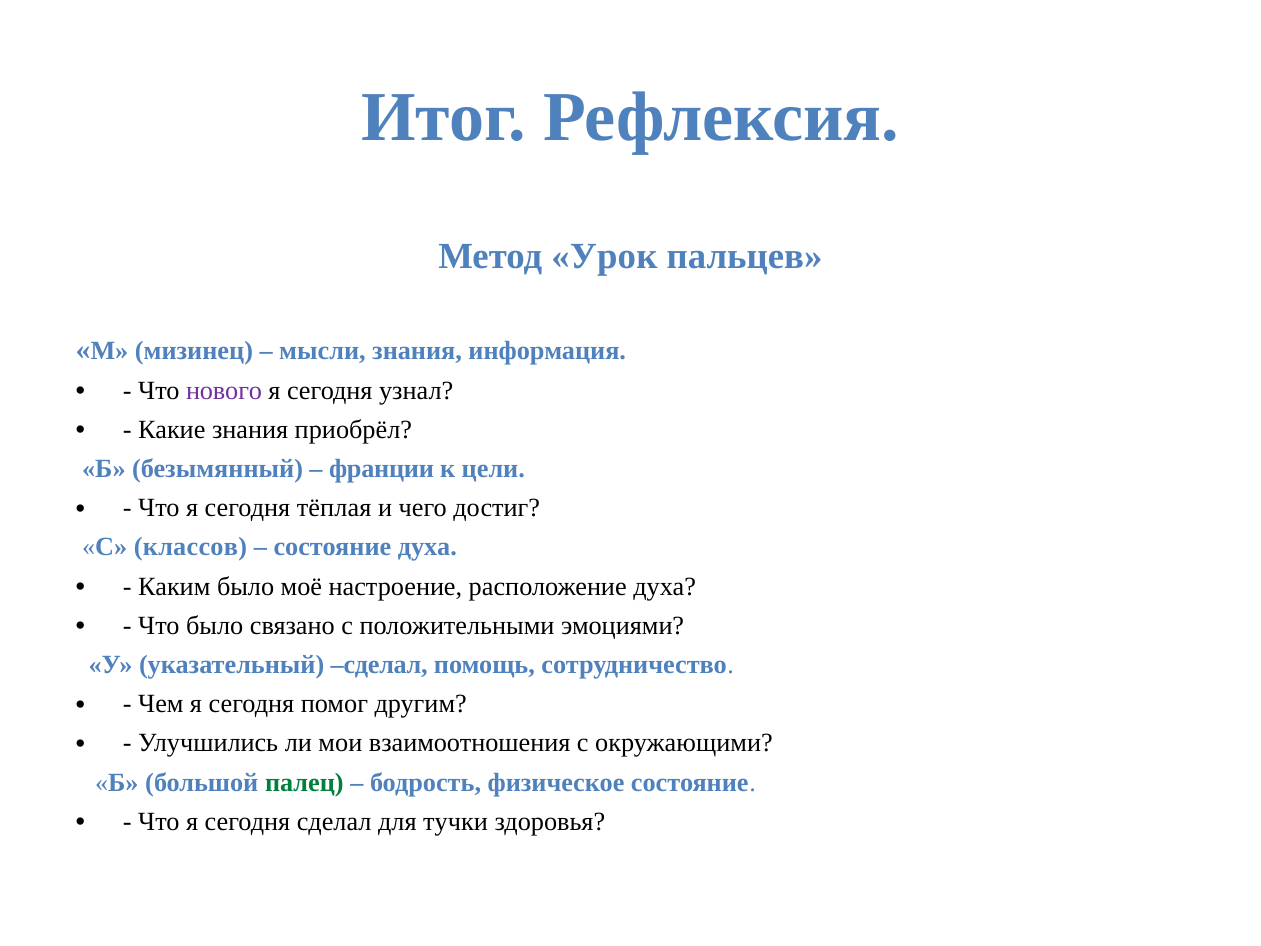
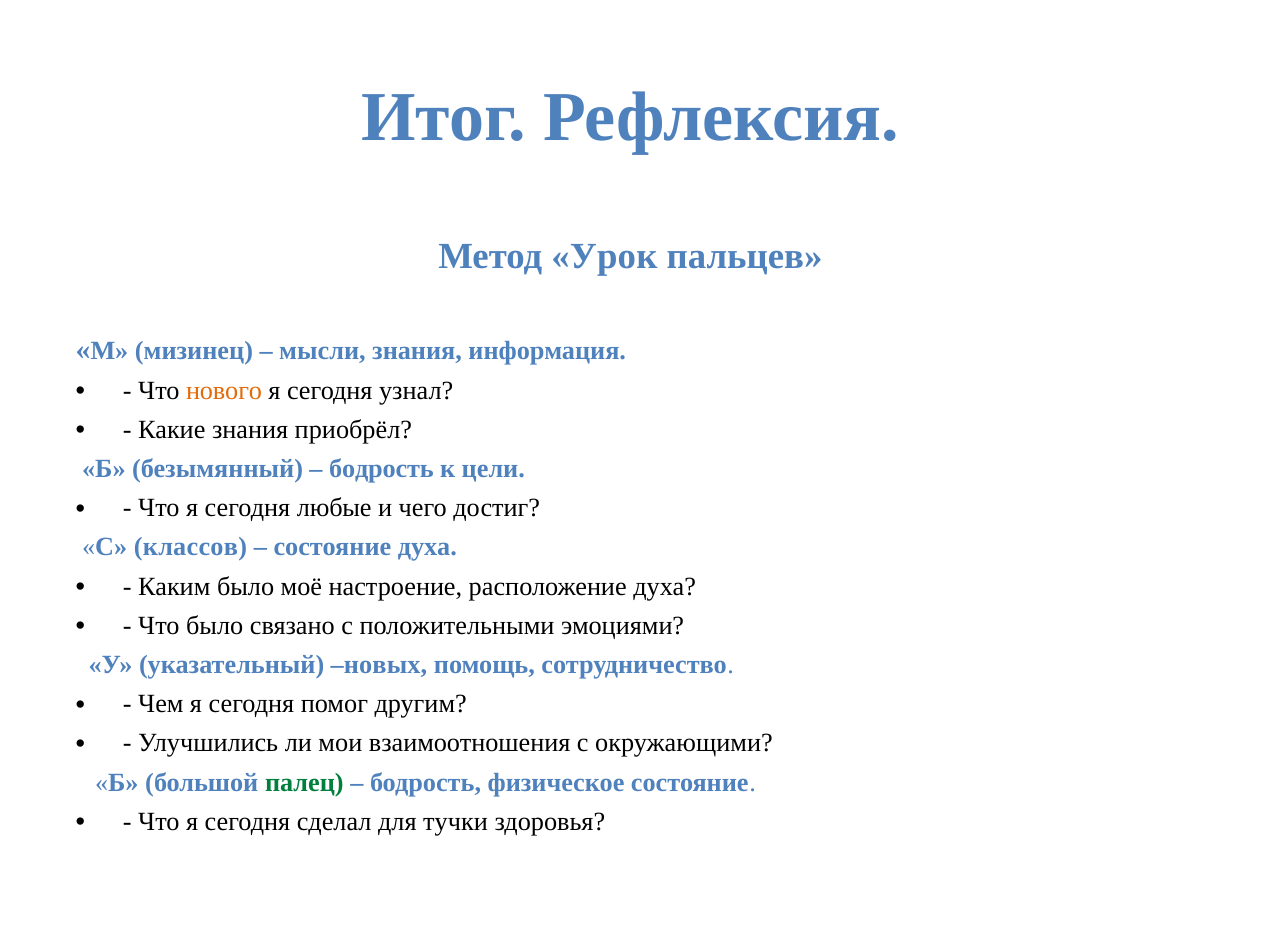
нового colour: purple -> orange
франции at (381, 469): франции -> бодрость
тёплая: тёплая -> любые
указательный сделал: сделал -> новых
